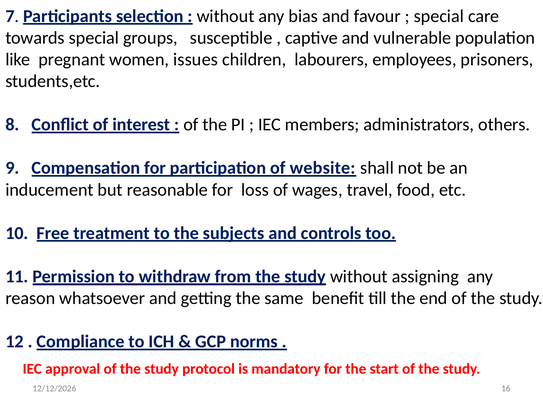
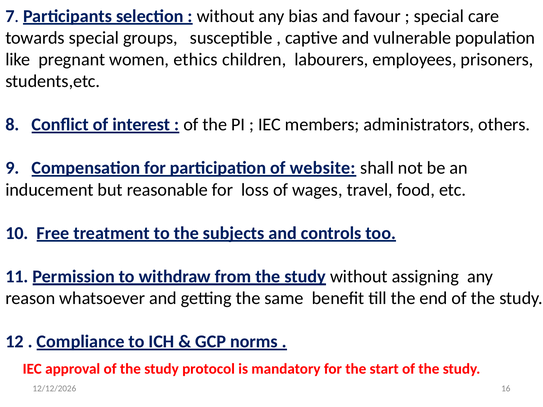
issues: issues -> ethics
